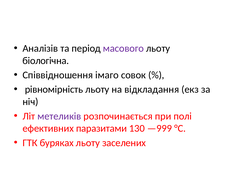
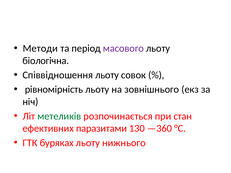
Аналізів: Аналізів -> Методи
Співвідношення імаго: імаго -> льоту
відкладання: відкладання -> зовнішнього
метеликів colour: purple -> green
полі: полі -> стан
—999: —999 -> —360
заселених: заселених -> нижнього
